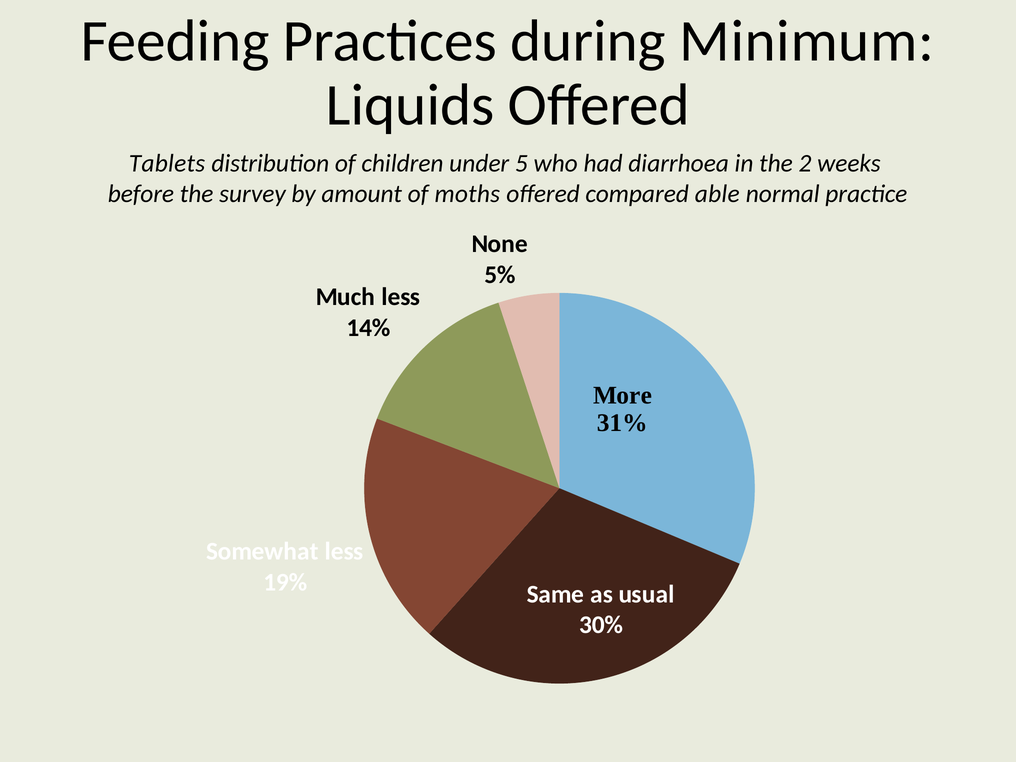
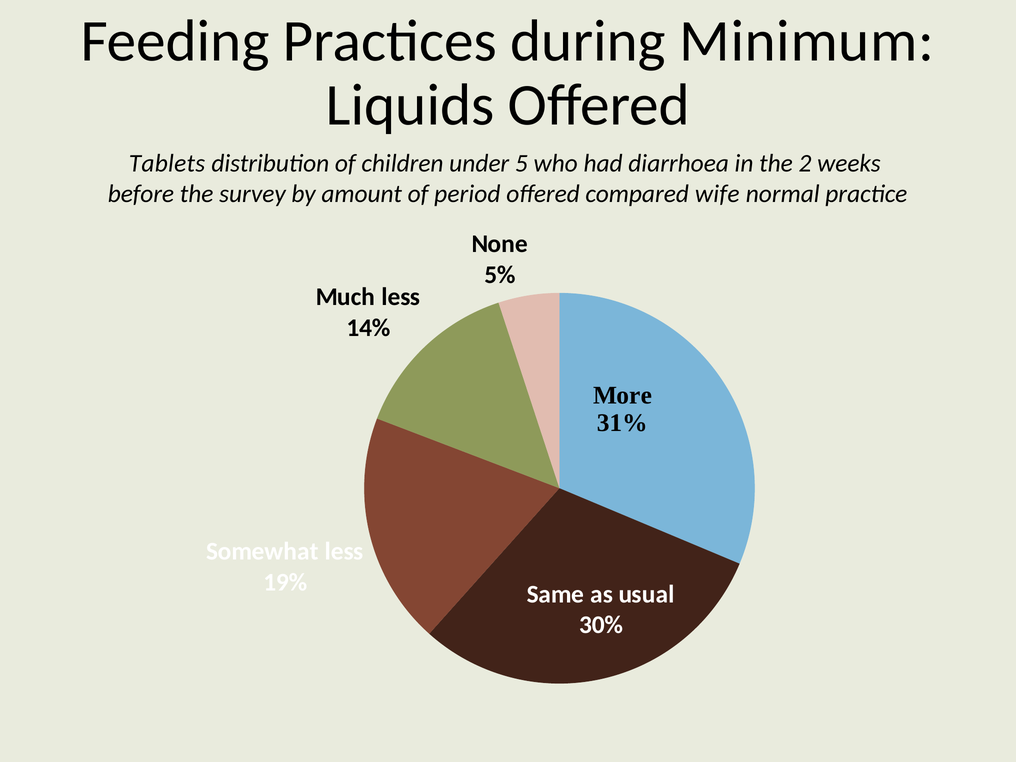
moths: moths -> period
able: able -> wife
